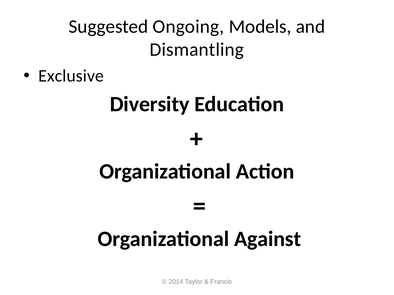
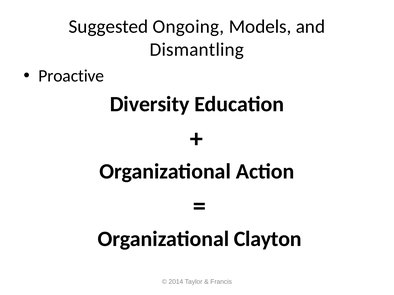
Exclusive: Exclusive -> Proactive
Against: Against -> Clayton
